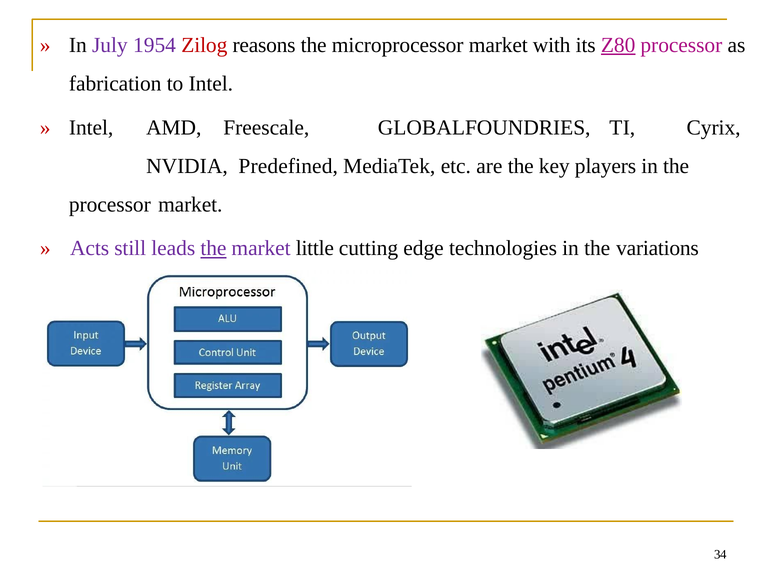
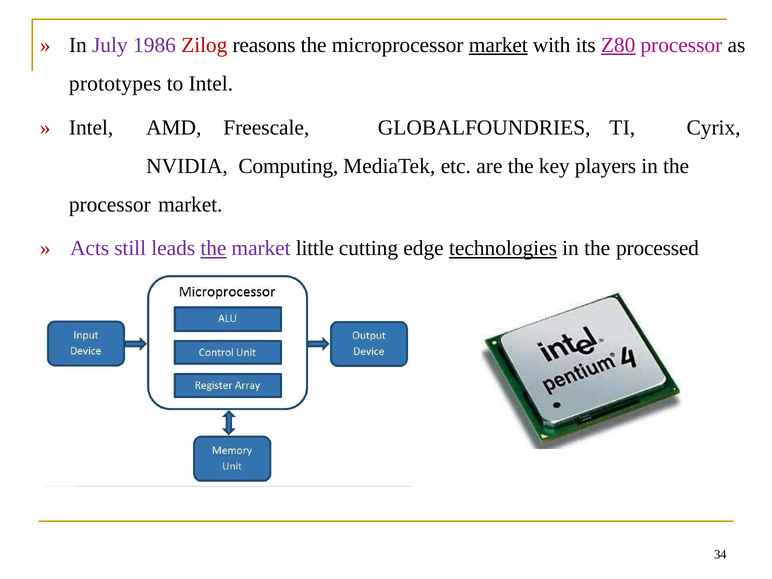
1954: 1954 -> 1986
market at (498, 45) underline: none -> present
fabrication: fabrication -> prototypes
Predefined: Predefined -> Computing
technologies underline: none -> present
variations: variations -> processed
